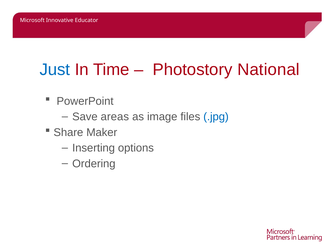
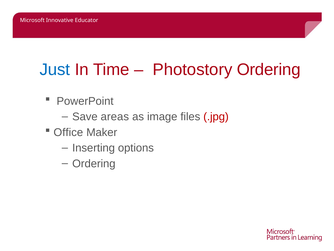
Photostory National: National -> Ordering
.jpg colour: blue -> red
Share: Share -> Office
